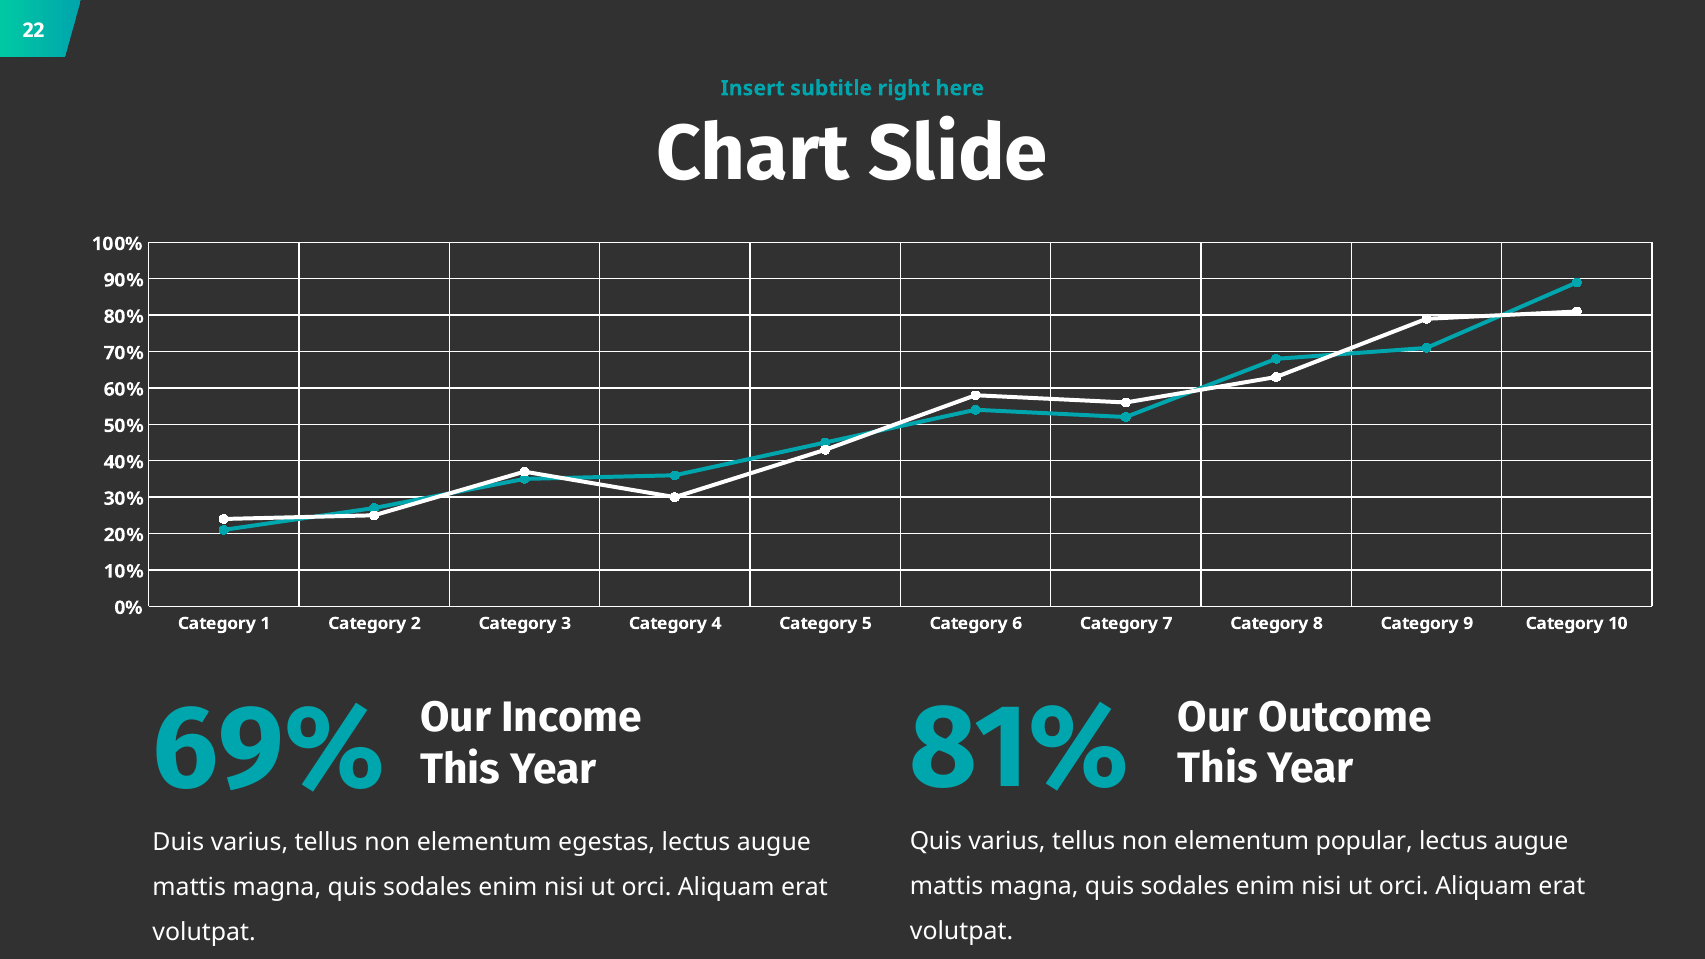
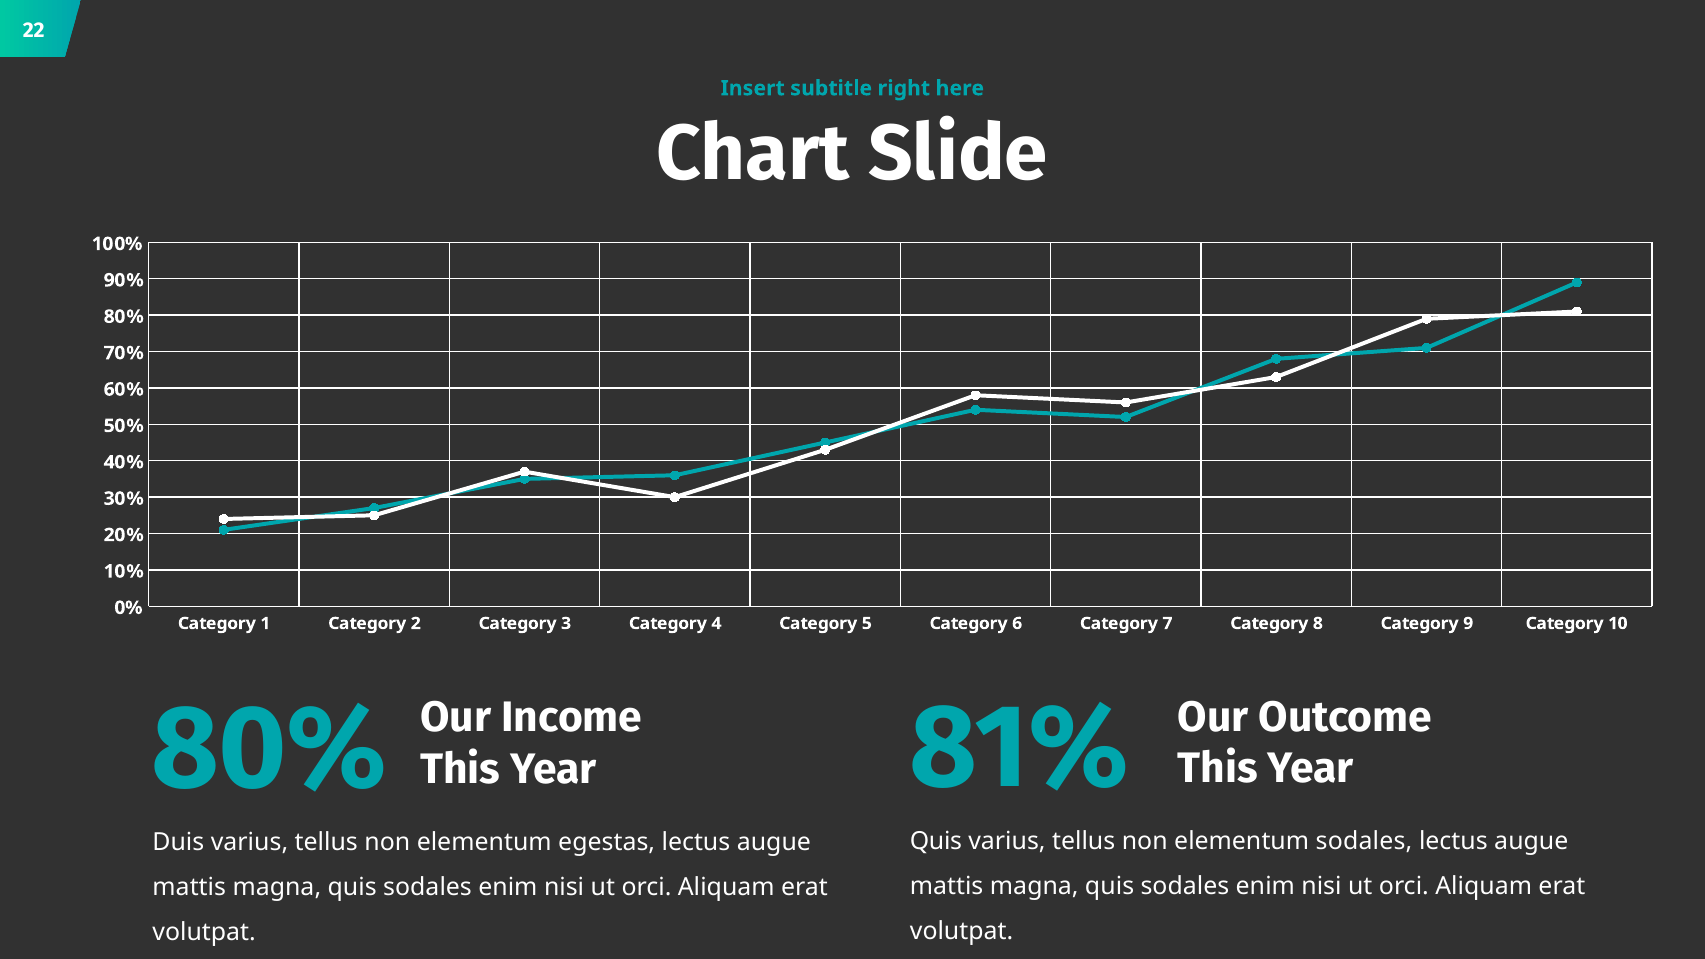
69% at (269, 748): 69% -> 80%
elementum popular: popular -> sodales
